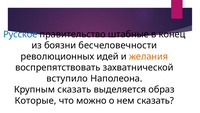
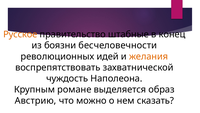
Русское colour: blue -> orange
вступило: вступило -> чуждость
Крупным сказать: сказать -> романе
Которые: Которые -> Австрию
